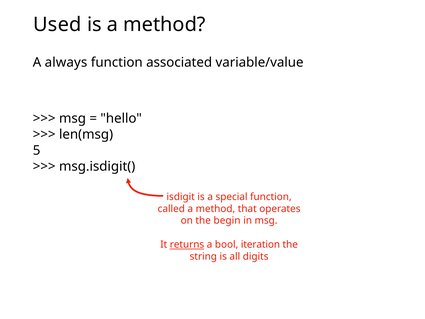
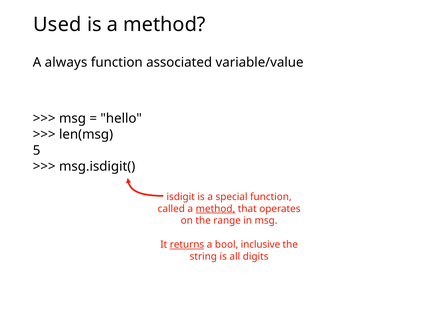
method at (215, 209) underline: none -> present
begin: begin -> range
iteration: iteration -> inclusive
